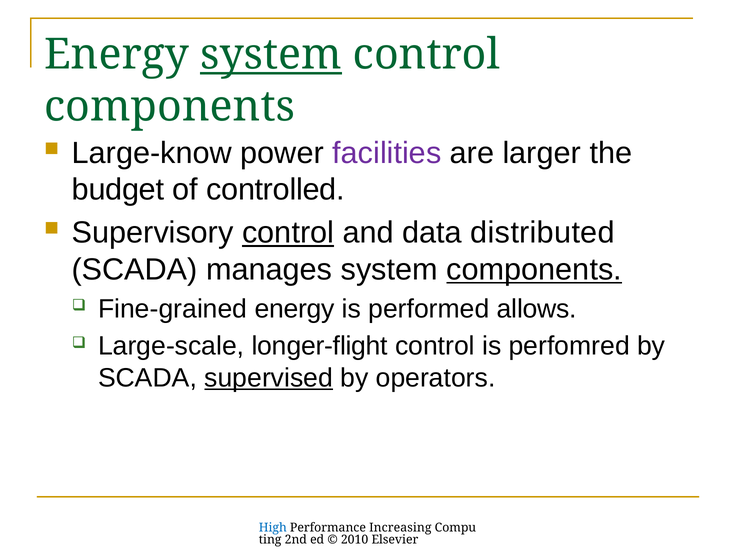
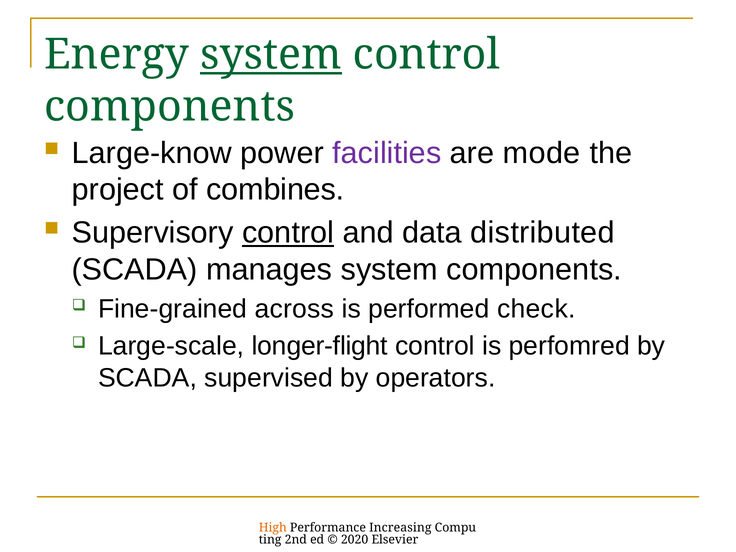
larger: larger -> mode
budget: budget -> project
controlled: controlled -> combines
components at (534, 270) underline: present -> none
Fine-grained energy: energy -> across
allows: allows -> check
supervised underline: present -> none
High colour: blue -> orange
2010: 2010 -> 2020
